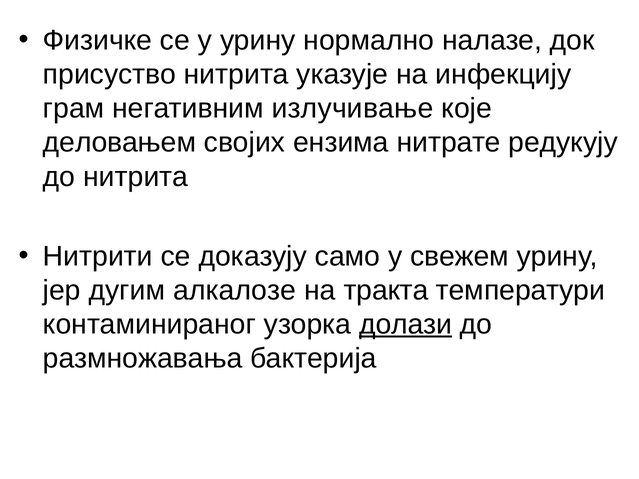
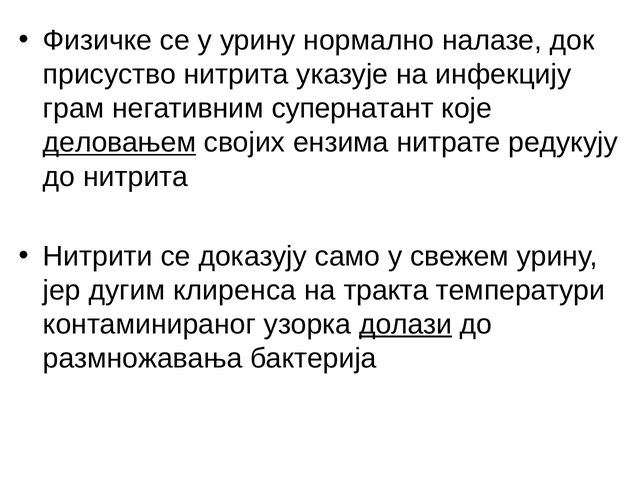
излучивање: излучивање -> супернатант
деловањем underline: none -> present
алкалозе: алкалозе -> клиренса
